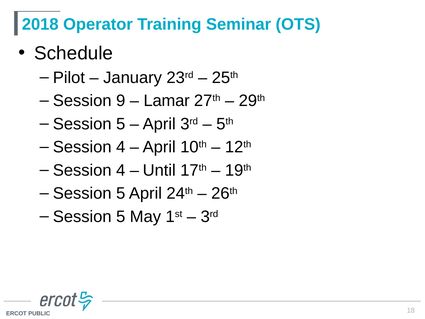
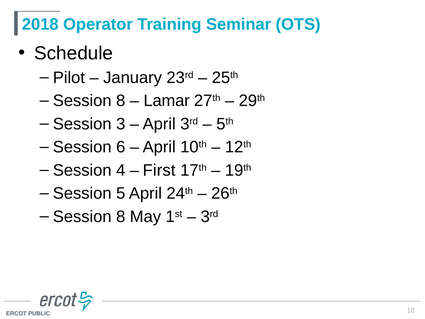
9 at (121, 101): 9 -> 8
5 at (121, 124): 5 -> 3
4 at (121, 147): 4 -> 6
Until: Until -> First
5 at (121, 217): 5 -> 8
